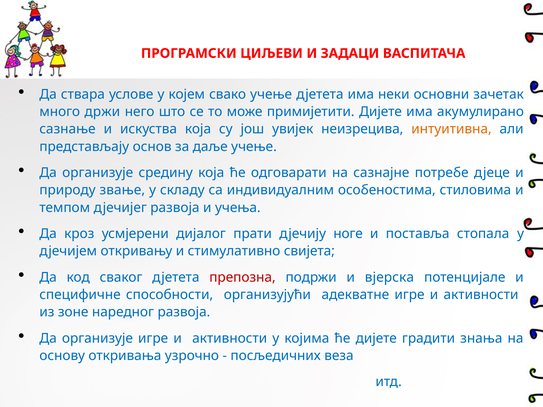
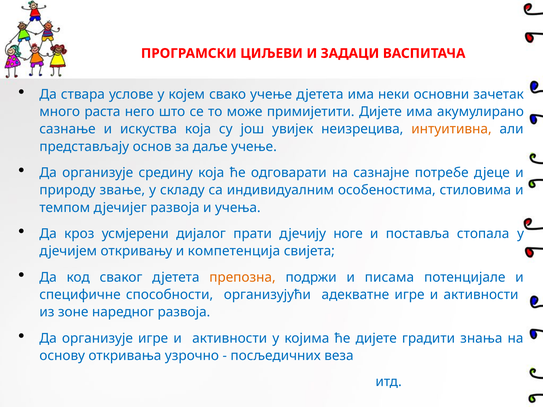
држи: држи -> раста
стимулативно: стимулативно -> компетенција
препозна colour: red -> orange
вјерска: вјерска -> писама
